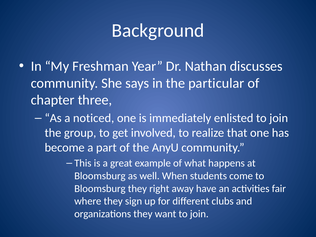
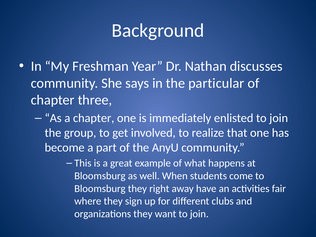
a noticed: noticed -> chapter
